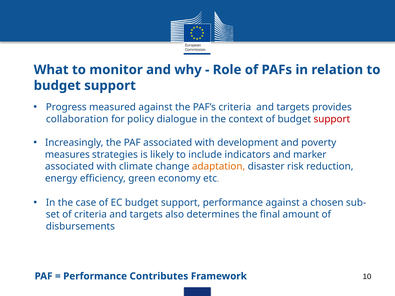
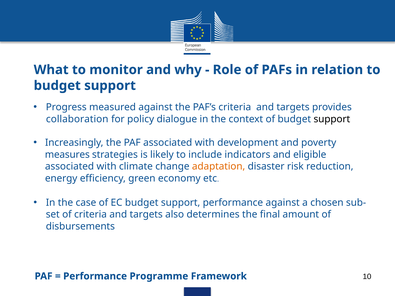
support at (332, 119) colour: red -> black
marker: marker -> eligible
Contributes: Contributes -> Programme
